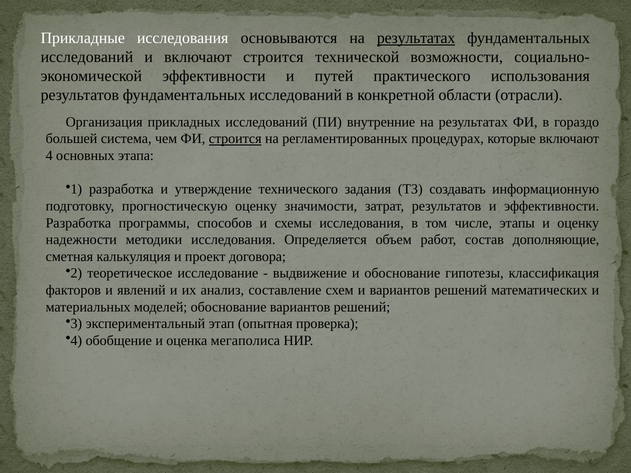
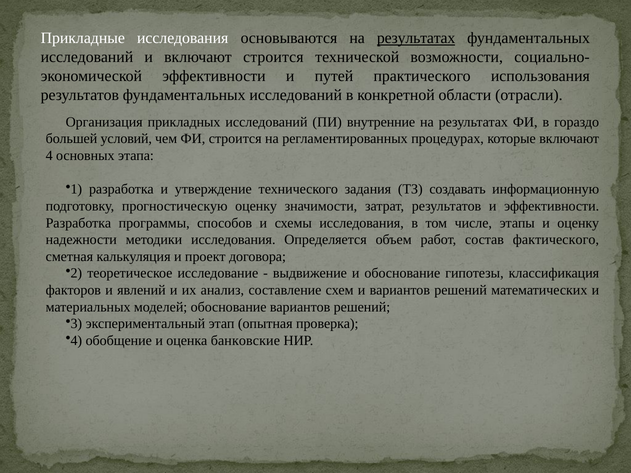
система: система -> условий
строится at (235, 139) underline: present -> none
дополняющие: дополняющие -> фактического
мегаполиса: мегаполиса -> банковские
